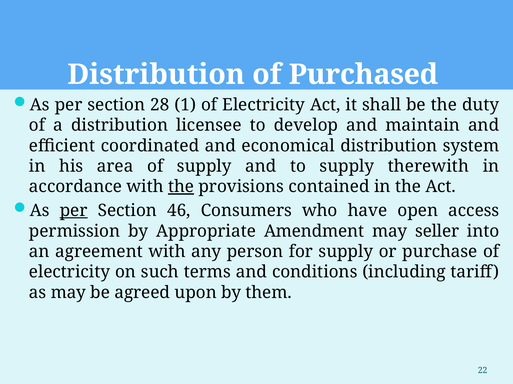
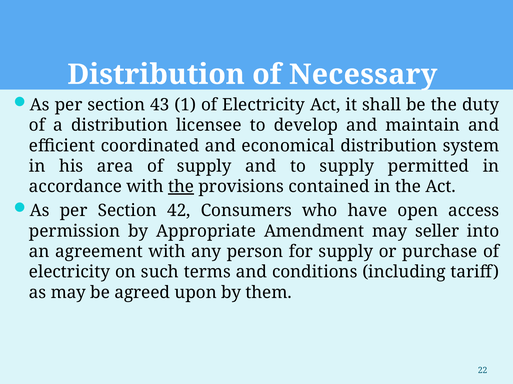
Purchased: Purchased -> Necessary
28: 28 -> 43
therewith: therewith -> permitted
per at (74, 211) underline: present -> none
46: 46 -> 42
